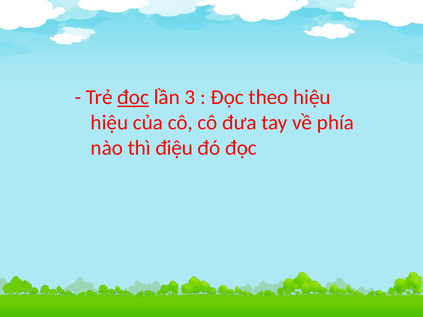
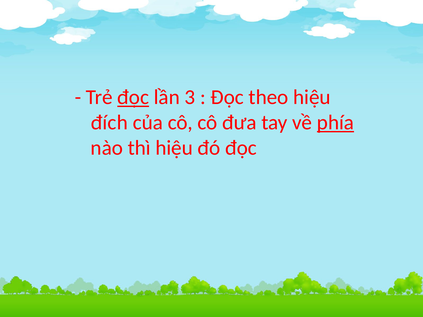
hiệu at (109, 123): hiệu -> đích
phía underline: none -> present
thì điệu: điệu -> hiệu
